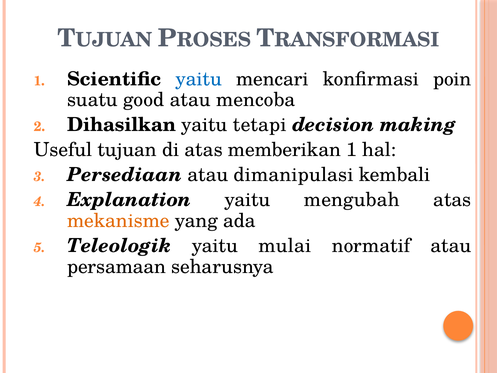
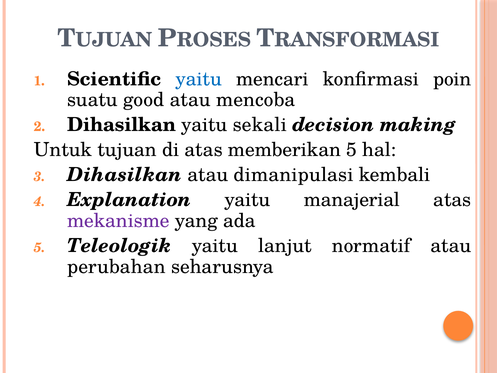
tetapi: tetapi -> sekali
Useful: Useful -> Untuk
memberikan 1: 1 -> 5
3 Persediaan: Persediaan -> Dihasilkan
mengubah: mengubah -> manajerial
mekanisme colour: orange -> purple
mulai: mulai -> lanjut
persamaan: persamaan -> perubahan
